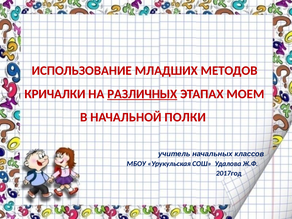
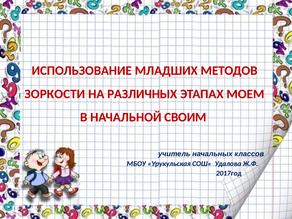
КРИЧАЛКИ: КРИЧАЛКИ -> ЗОРКОСТИ
РАЗЛИЧНЫХ underline: present -> none
ПОЛКИ: ПОЛКИ -> СВОИМ
